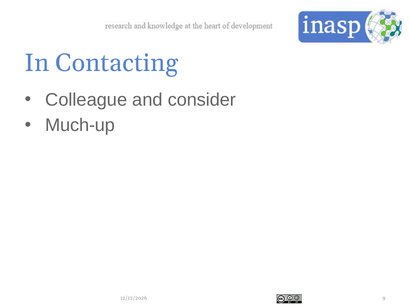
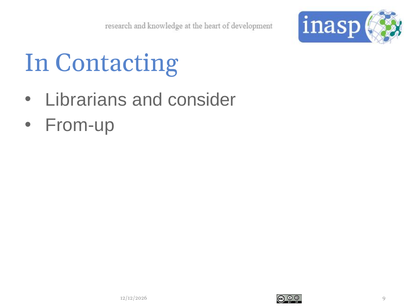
Colleague: Colleague -> Librarians
Much-up: Much-up -> From-up
